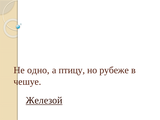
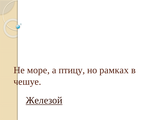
одно: одно -> море
рубеже: рубеже -> рамках
